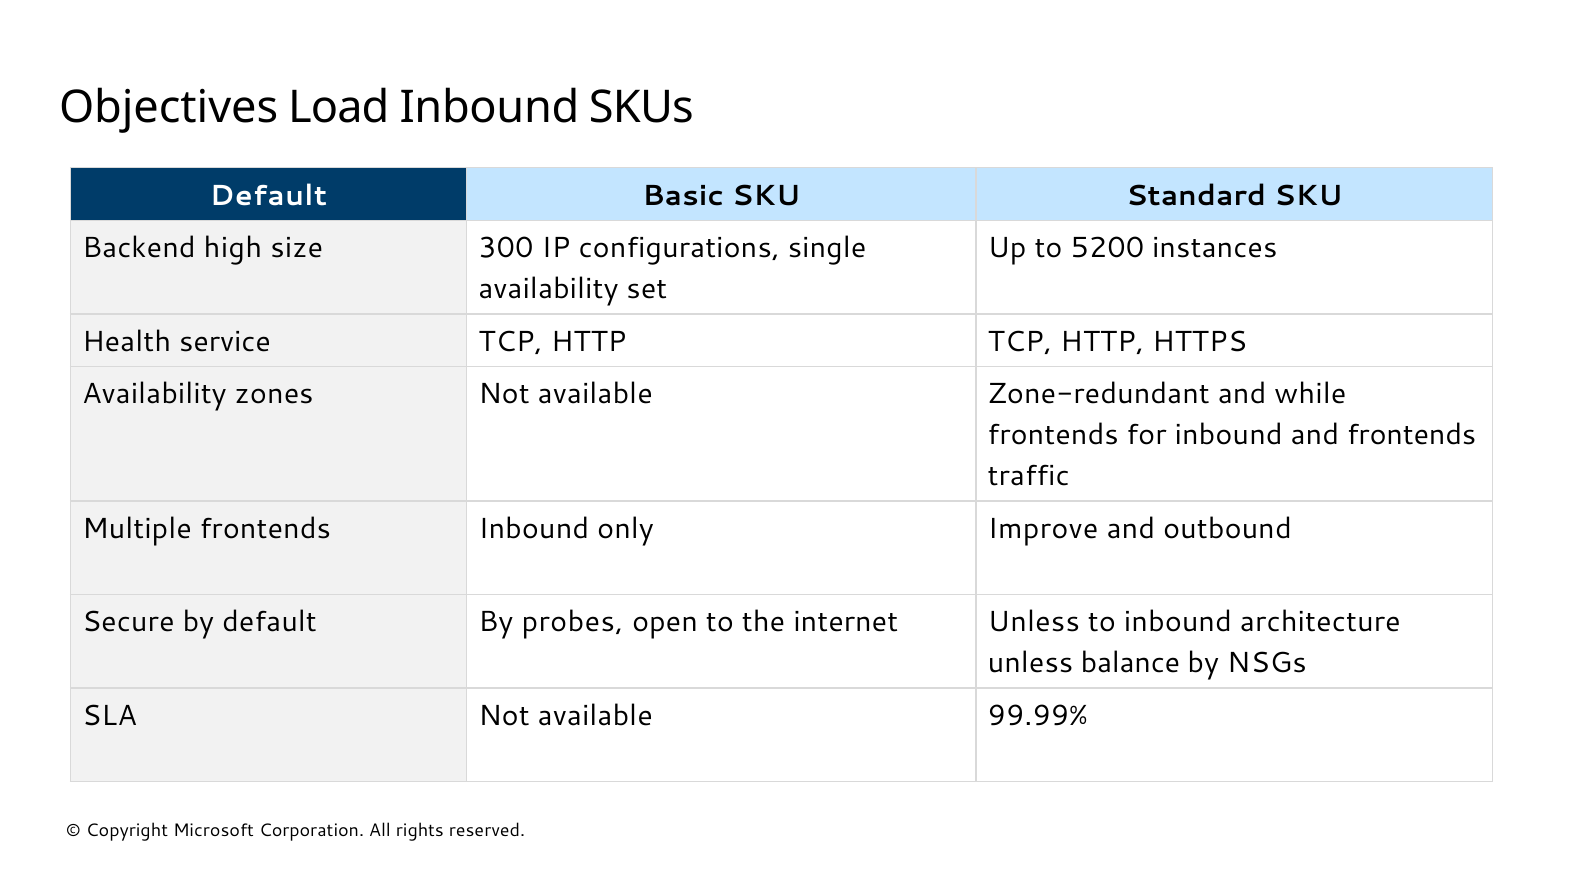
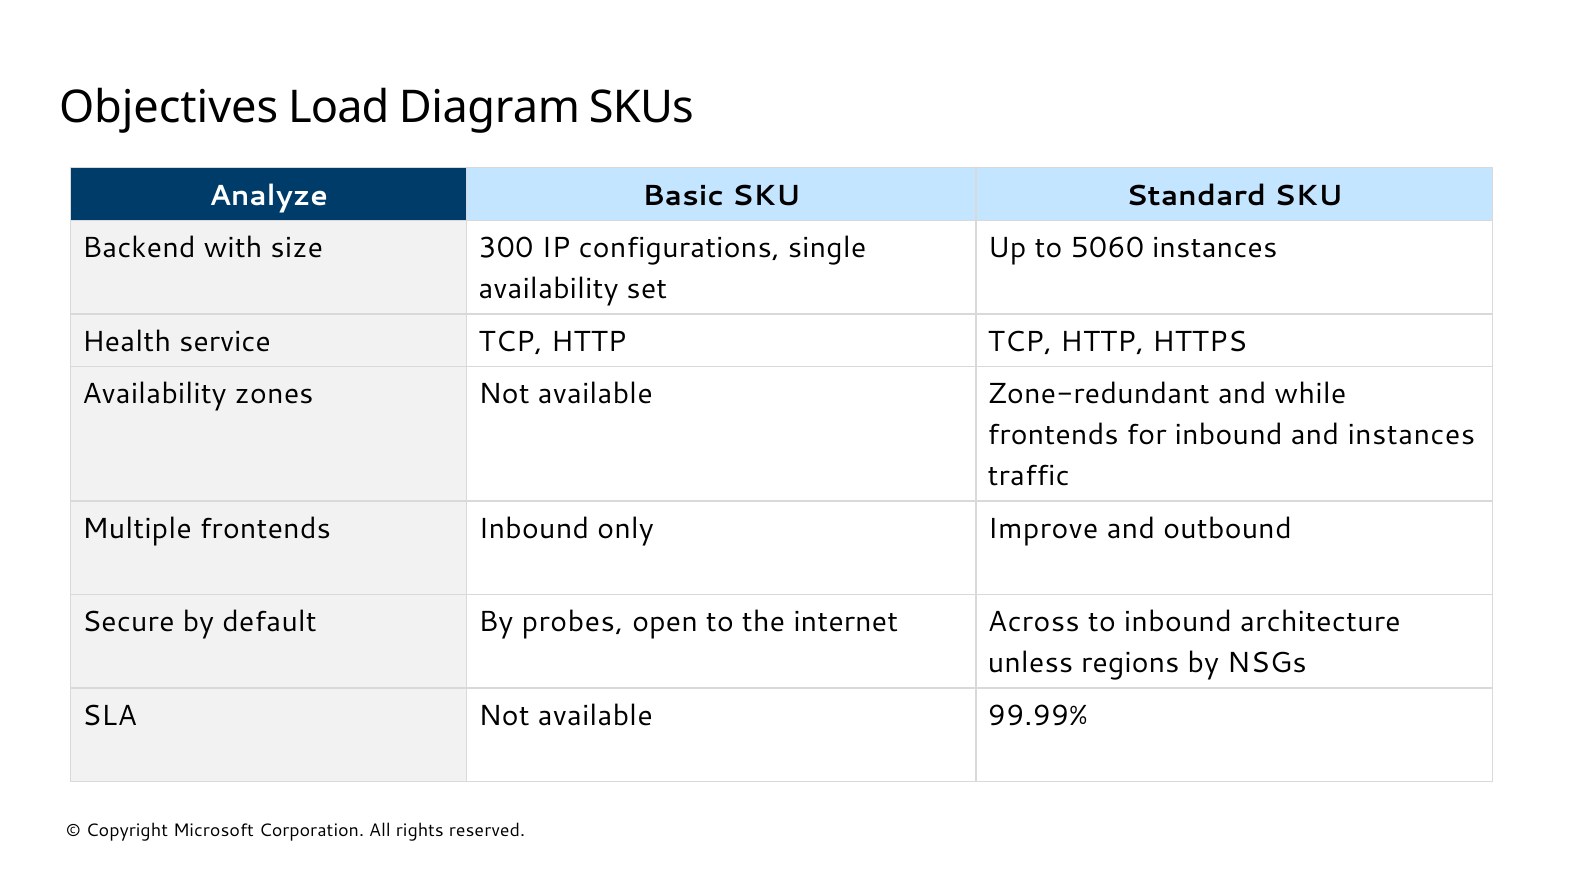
Load Inbound: Inbound -> Diagram
Default at (268, 196): Default -> Analyze
high: high -> with
5200: 5200 -> 5060
and frontends: frontends -> instances
internet Unless: Unless -> Across
balance: balance -> regions
